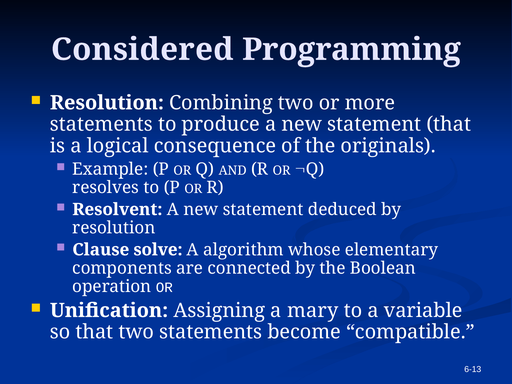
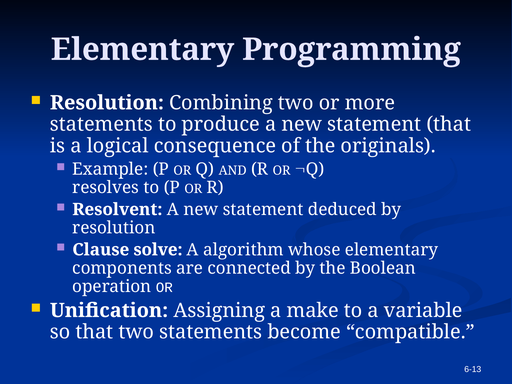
Considered at (142, 50): Considered -> Elementary
mary: mary -> make
